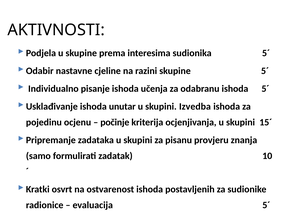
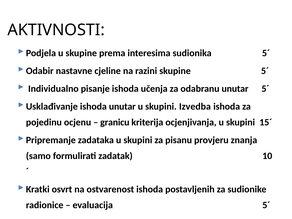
odabranu ishoda: ishoda -> unutar
počinje: počinje -> granicu
